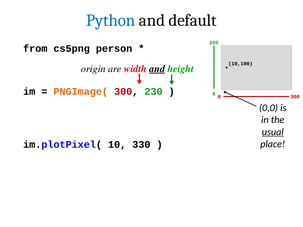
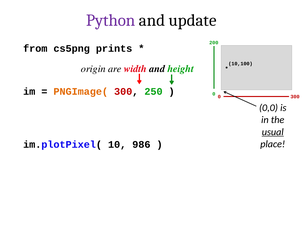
Python colour: blue -> purple
default: default -> update
person: person -> prints
and at (157, 69) underline: present -> none
230: 230 -> 250
330: 330 -> 986
